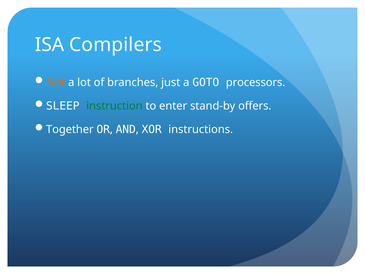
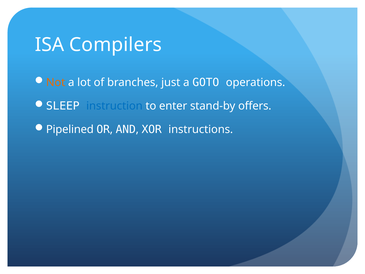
processors: processors -> operations
instruction colour: green -> blue
Together: Together -> Pipelined
